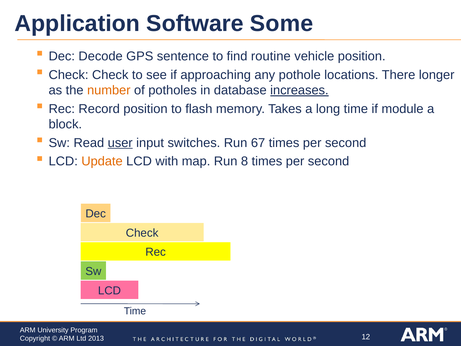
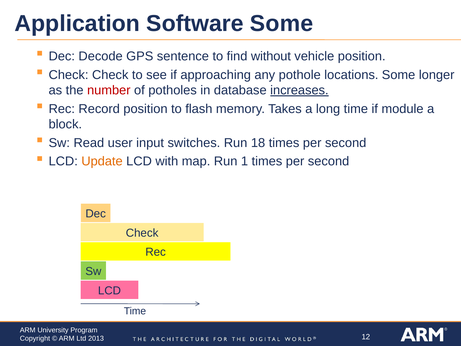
routine: routine -> without
locations There: There -> Some
number colour: orange -> red
user underline: present -> none
67: 67 -> 18
8: 8 -> 1
